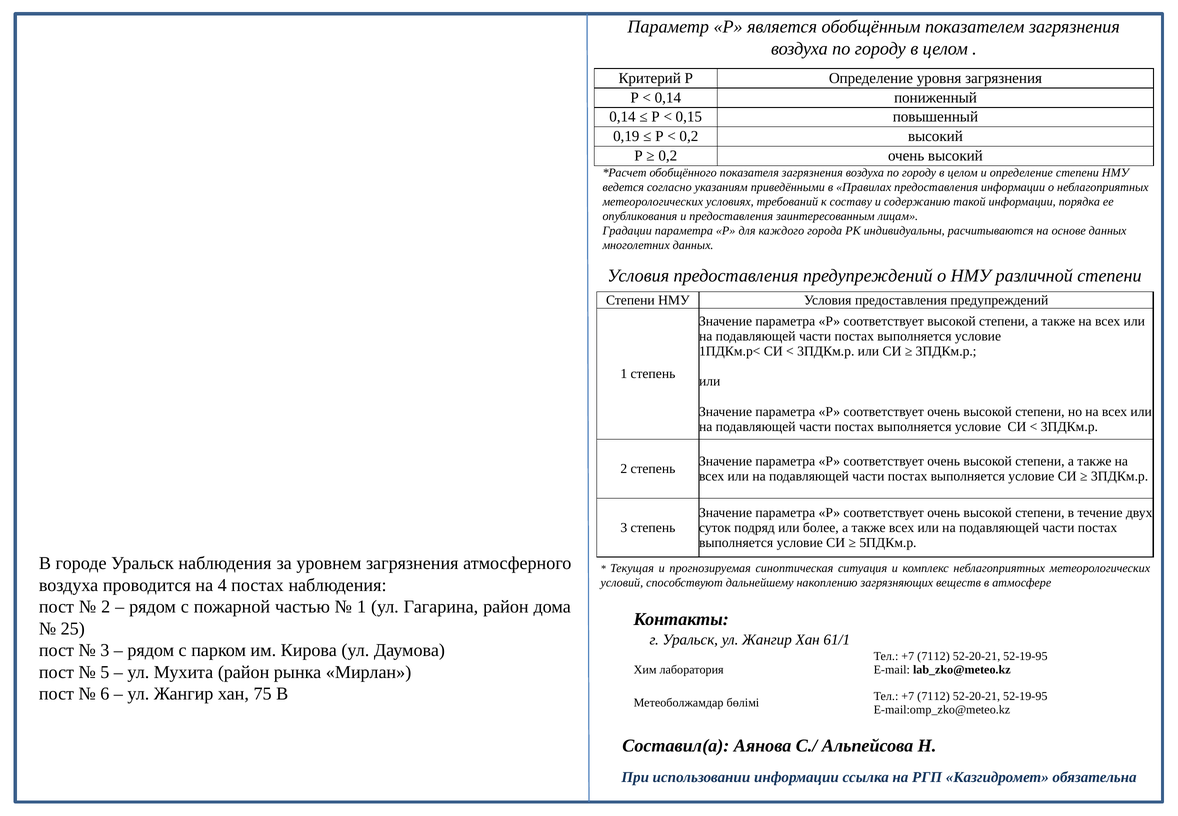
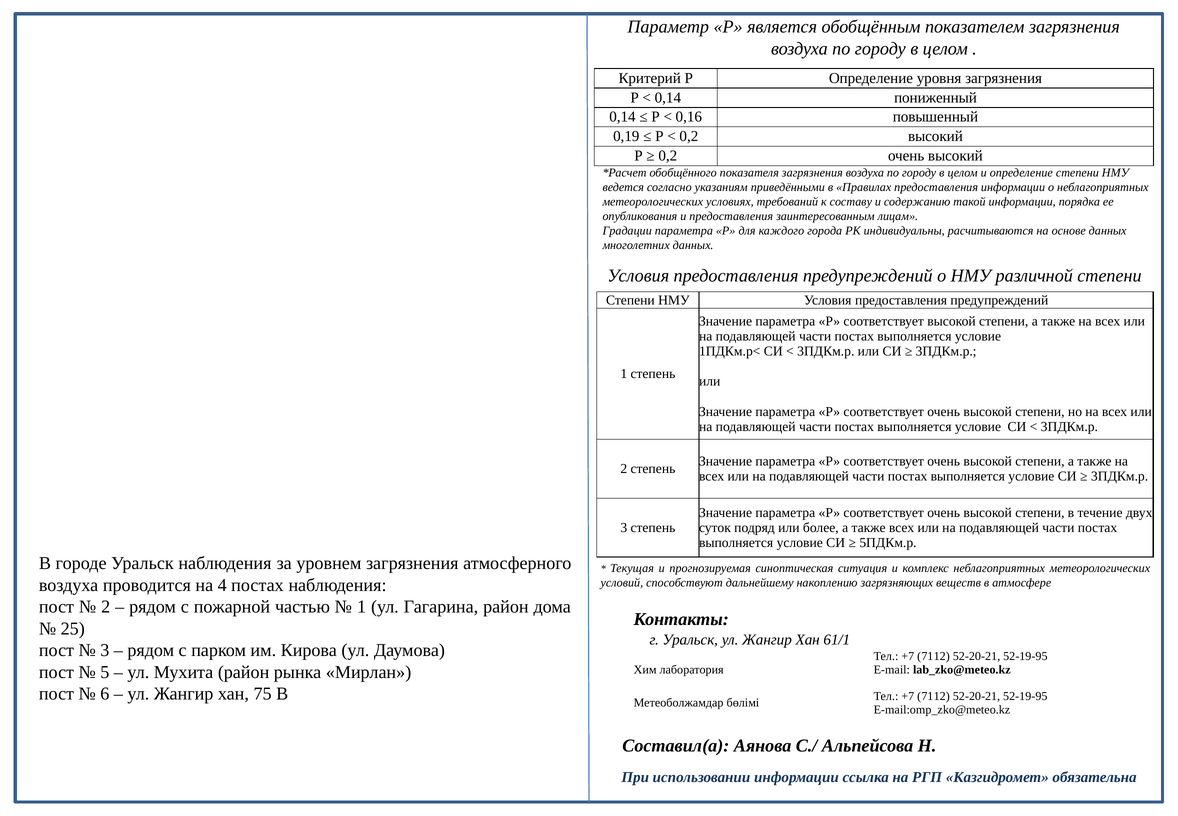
0,15: 0,15 -> 0,16
